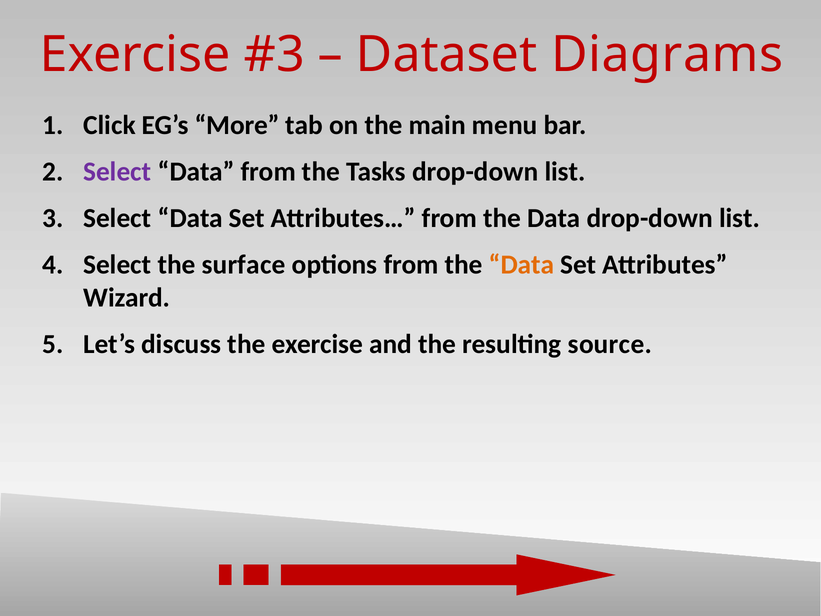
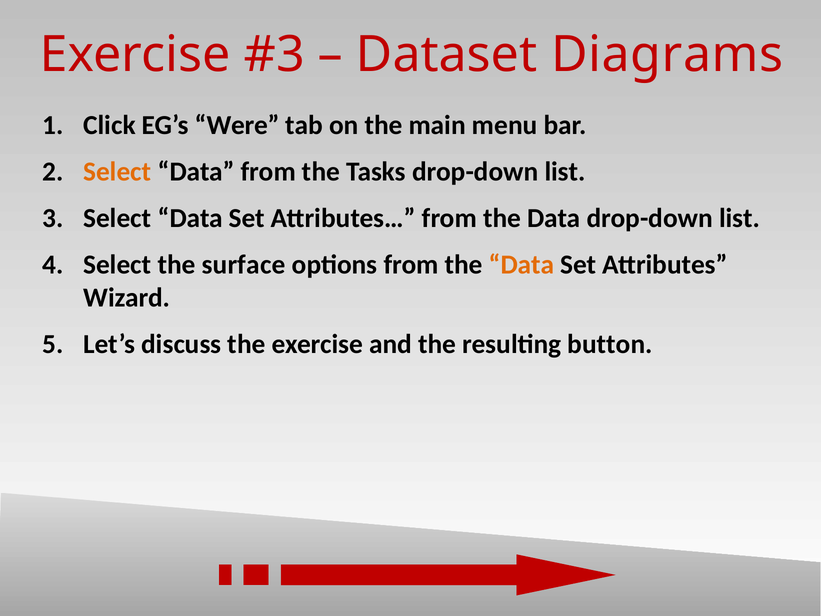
More: More -> Were
Select at (117, 171) colour: purple -> orange
source: source -> button
